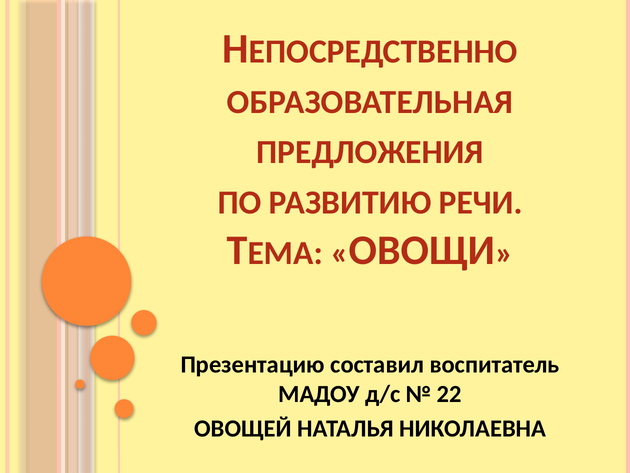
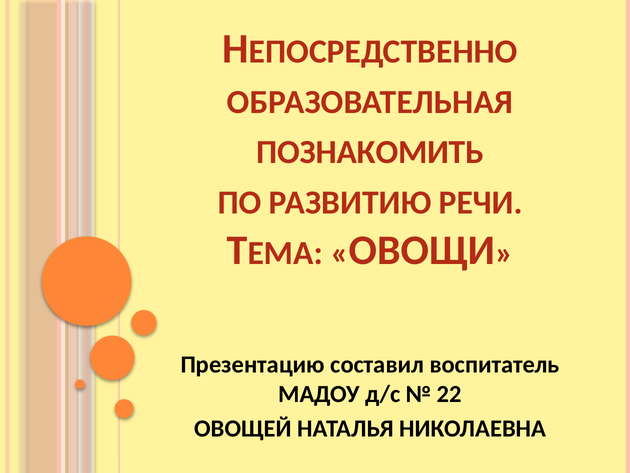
ПРЕДЛОЖЕНИЯ: ПРЕДЛОЖЕНИЯ -> ПОЗНАКОМИТЬ
